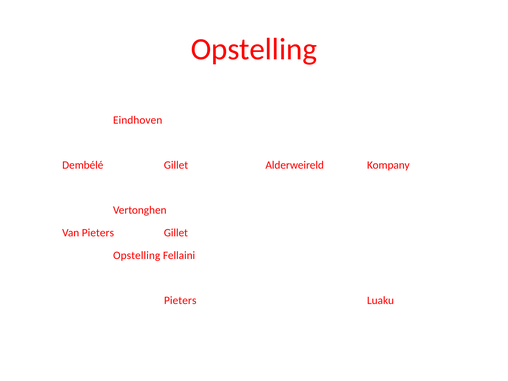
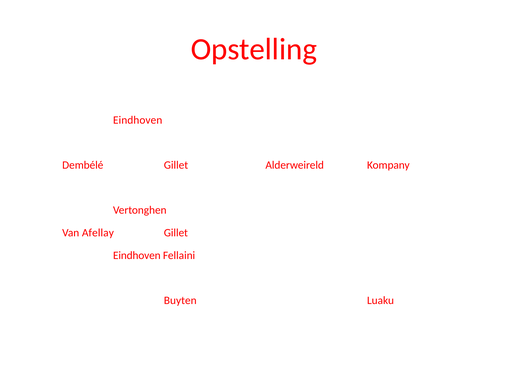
Van Pieters: Pieters -> Afellay
Opstelling at (137, 255): Opstelling -> Eindhoven
Pieters at (180, 301): Pieters -> Buyten
